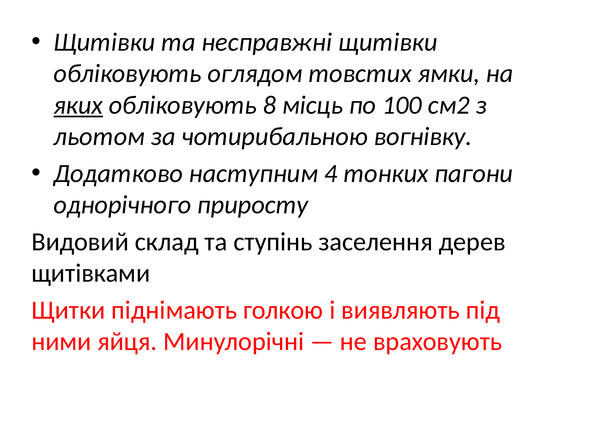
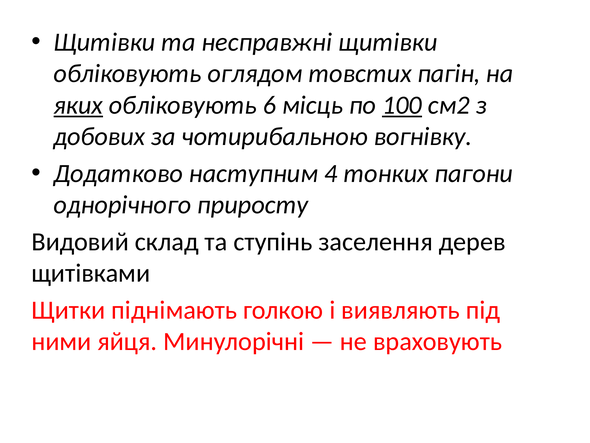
ямки: ямки -> пагін
8: 8 -> 6
100 underline: none -> present
льотом: льотом -> добових
